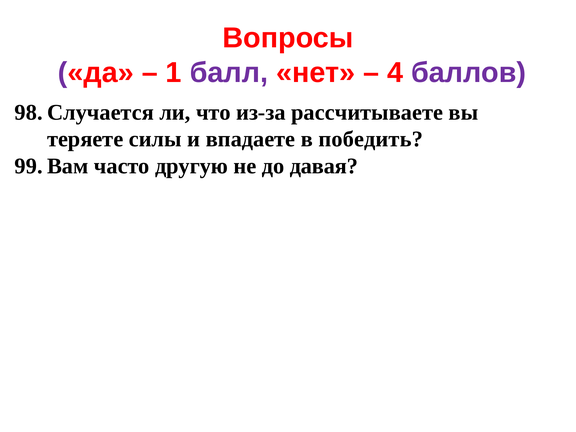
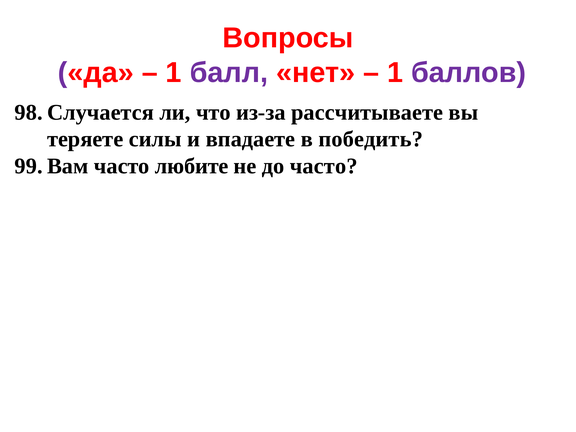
4 at (395, 73): 4 -> 1
другую: другую -> любите
до давая: давая -> часто
